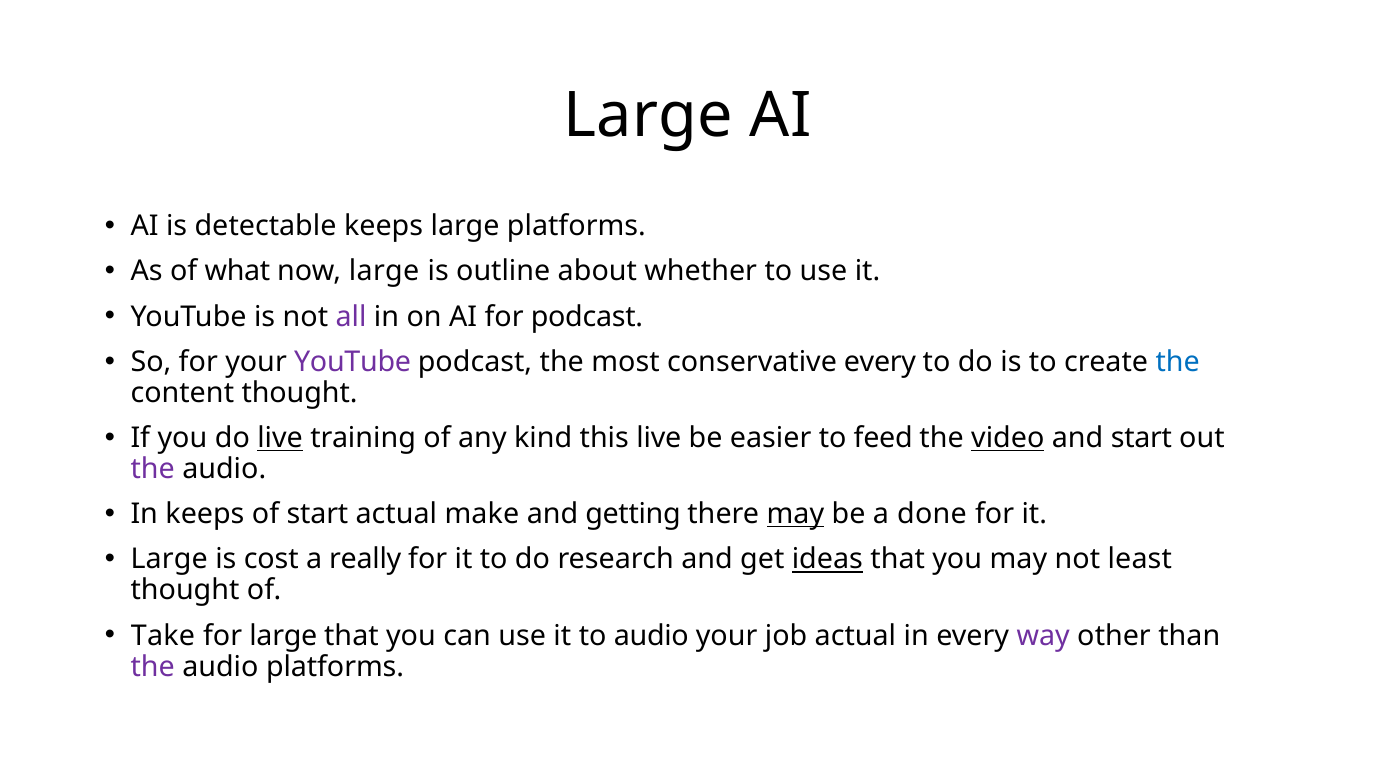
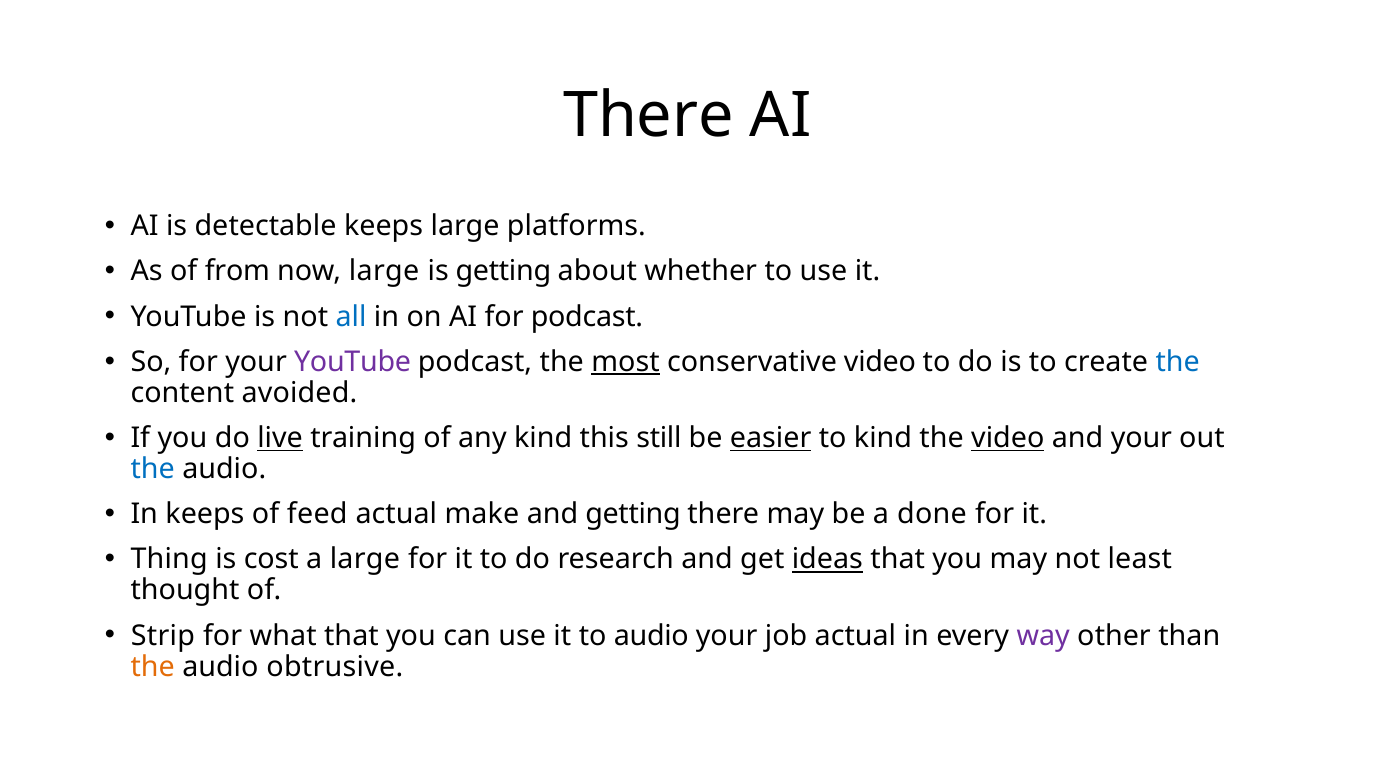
Large at (648, 116): Large -> There
what: what -> from
is outline: outline -> getting
all colour: purple -> blue
most underline: none -> present
conservative every: every -> video
content thought: thought -> avoided
this live: live -> still
easier underline: none -> present
to feed: feed -> kind
and start: start -> your
the at (153, 469) colour: purple -> blue
of start: start -> feed
may at (795, 515) underline: present -> none
Large at (169, 560): Large -> Thing
a really: really -> large
Take: Take -> Strip
for large: large -> what
the at (153, 667) colour: purple -> orange
audio platforms: platforms -> obtrusive
